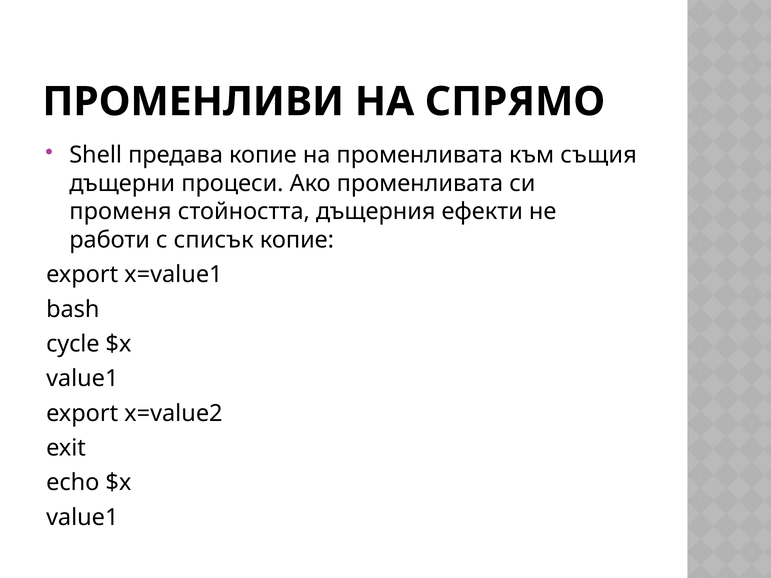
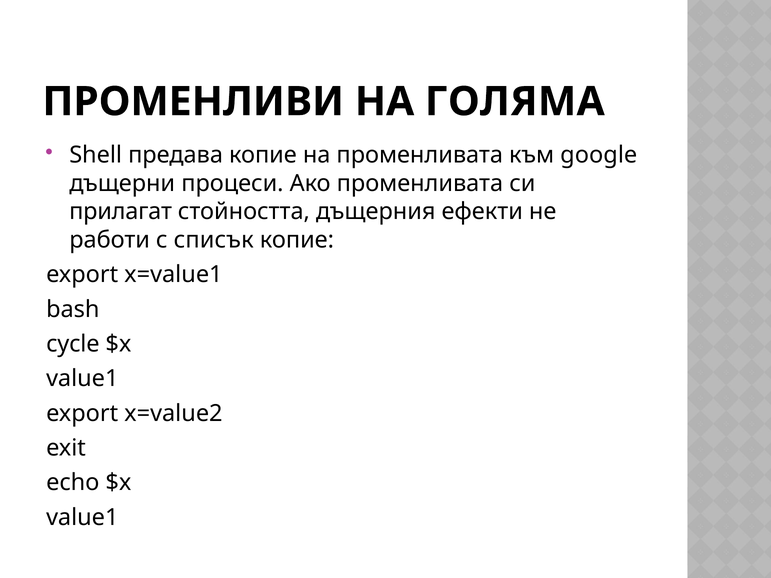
СПРЯМО: СПРЯМО -> ГОЛЯМА
същия: същия -> google
променя: променя -> прилагат
